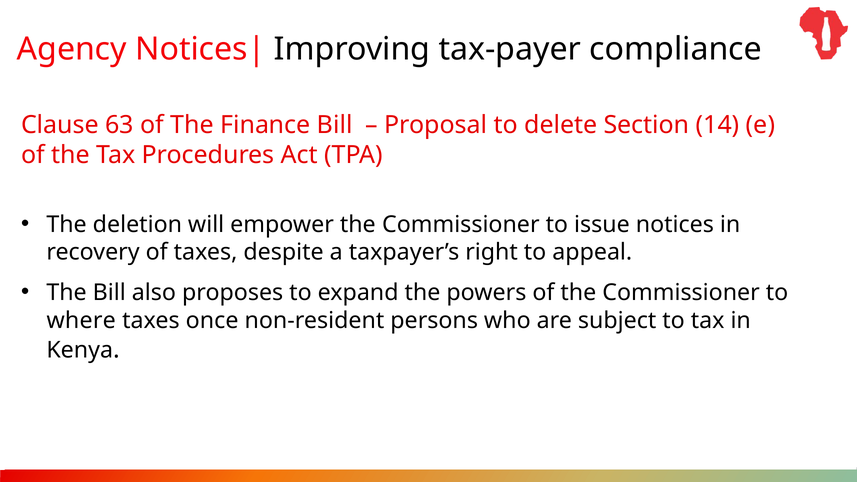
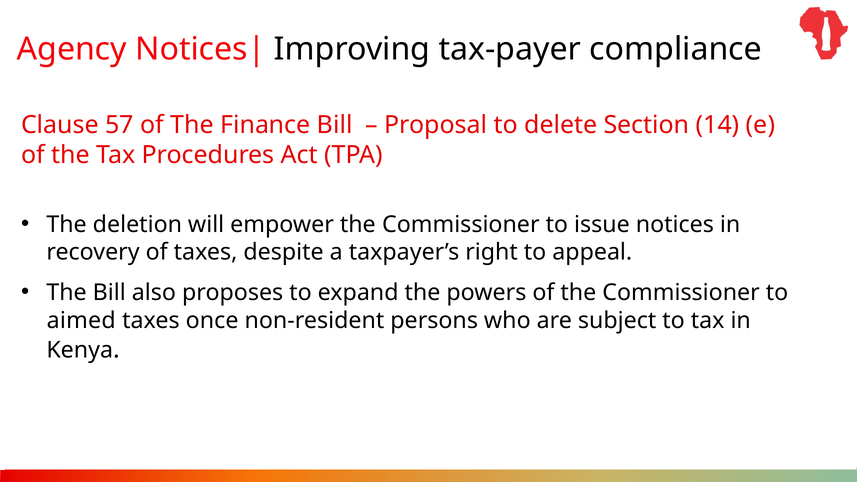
63: 63 -> 57
where: where -> aimed
